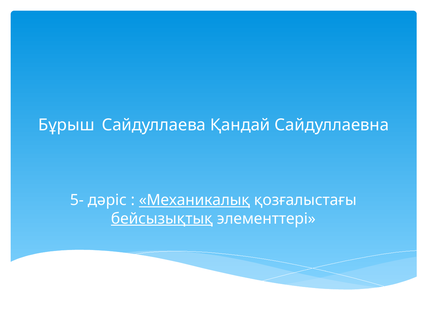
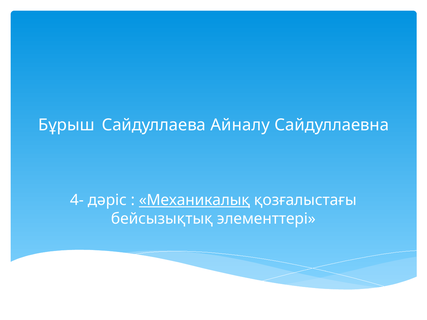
Қандай: Қандай -> Айналу
5-: 5- -> 4-
бейсызықтық underline: present -> none
